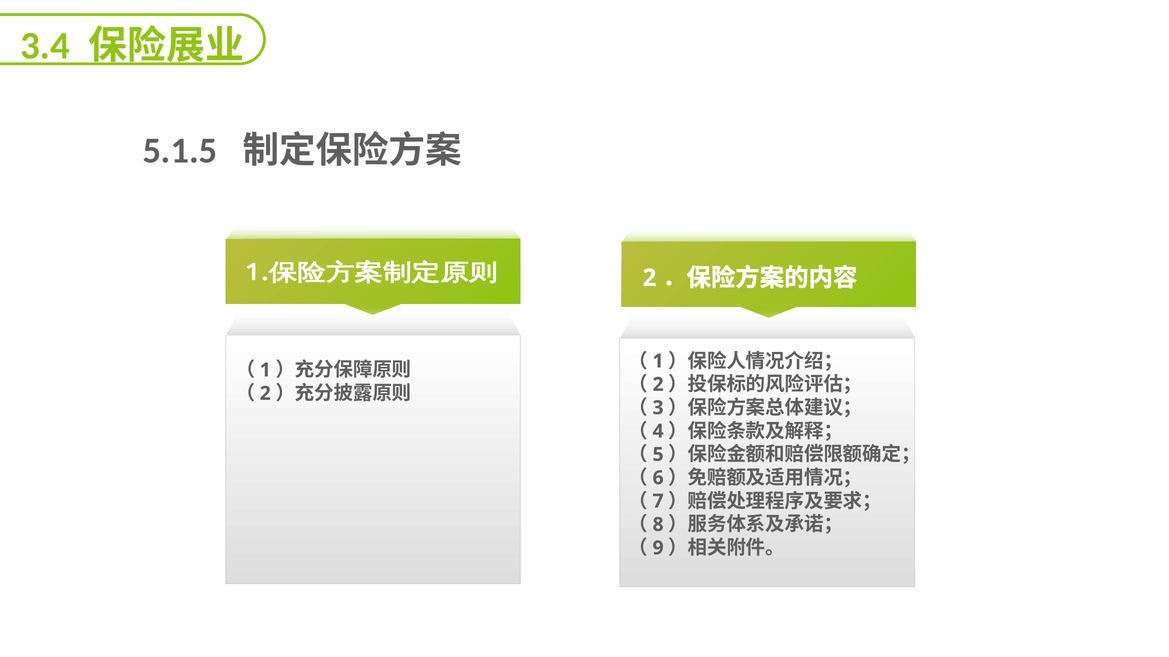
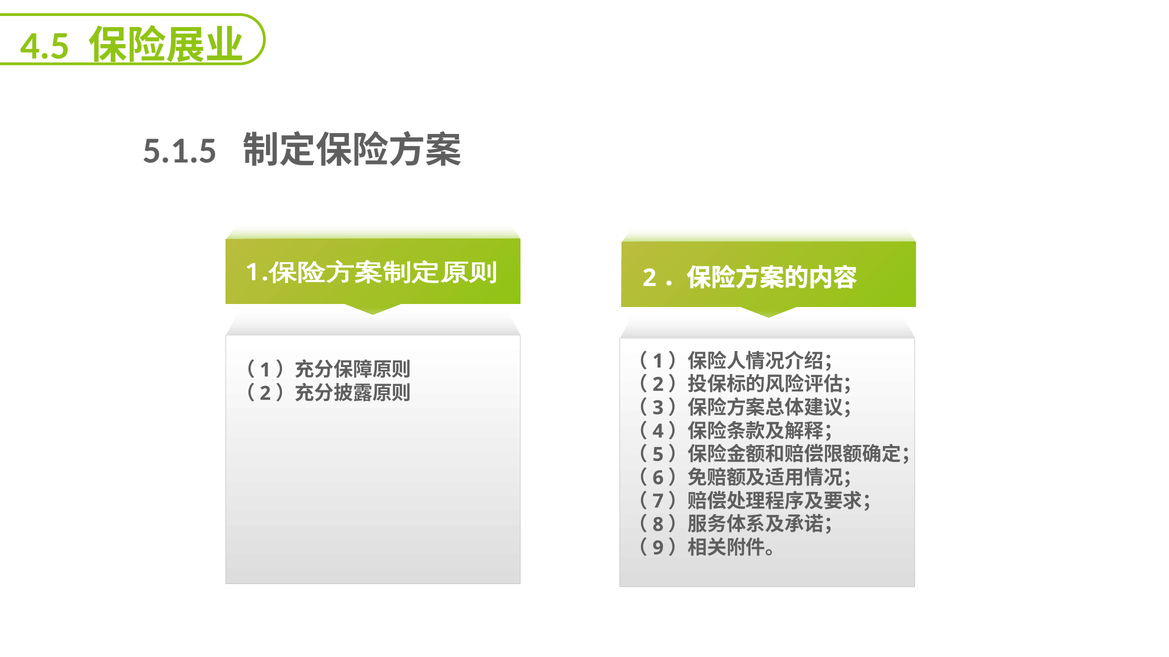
3.4: 3.4 -> 4.5
